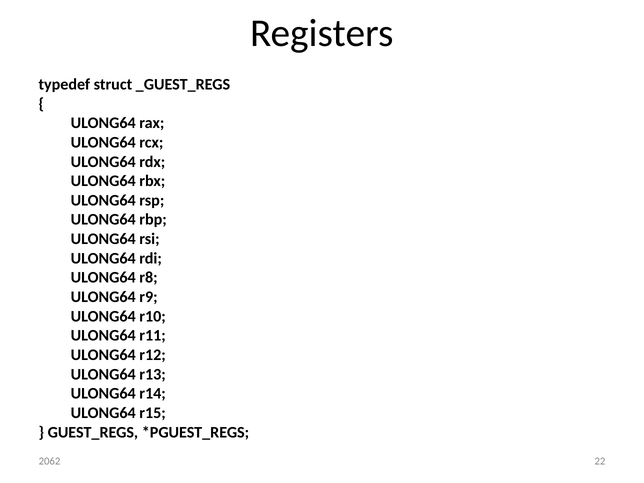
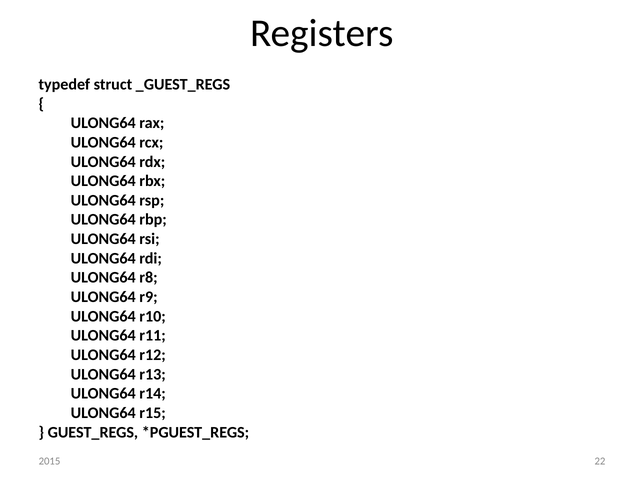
2062: 2062 -> 2015
